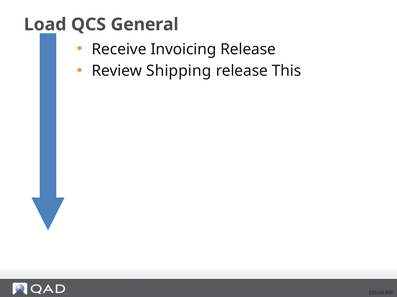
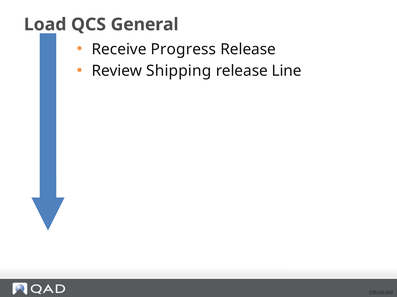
Invoicing: Invoicing -> Progress
This: This -> Line
